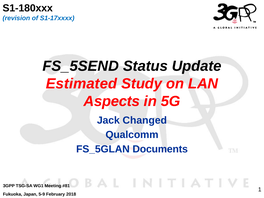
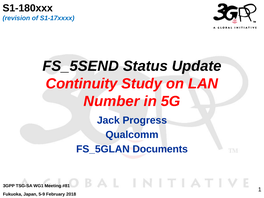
Estimated: Estimated -> Continuity
Aspects: Aspects -> Number
Changed: Changed -> Progress
